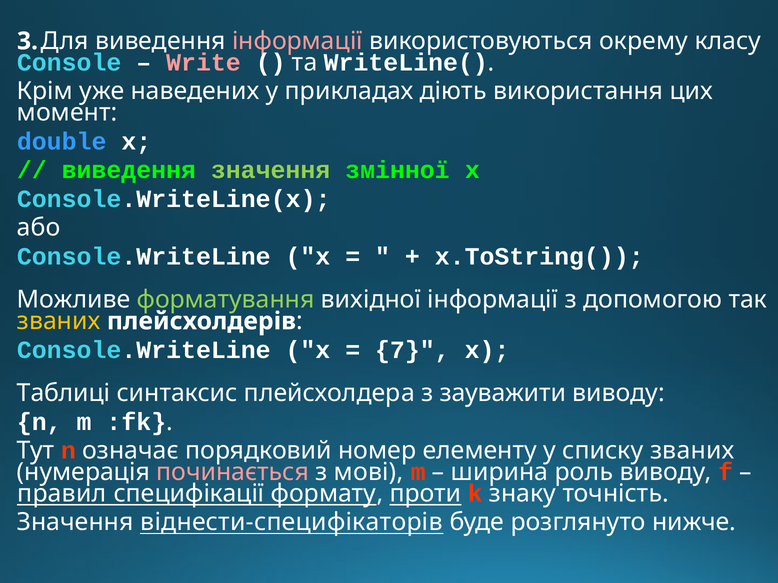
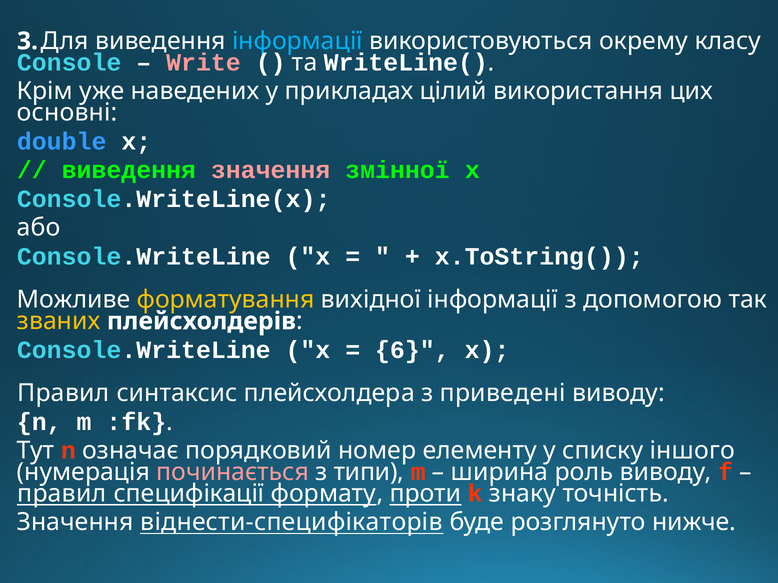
інформації at (297, 41) colour: pink -> light blue
діють: діють -> цілий
момент: момент -> основні
значення at (271, 170) colour: light green -> pink
форматування colour: light green -> yellow
7: 7 -> 6
Таблиці at (64, 393): Таблиці -> Правил
зауважити: зауважити -> приведені
списку званих: званих -> іншого
мові: мові -> типи
